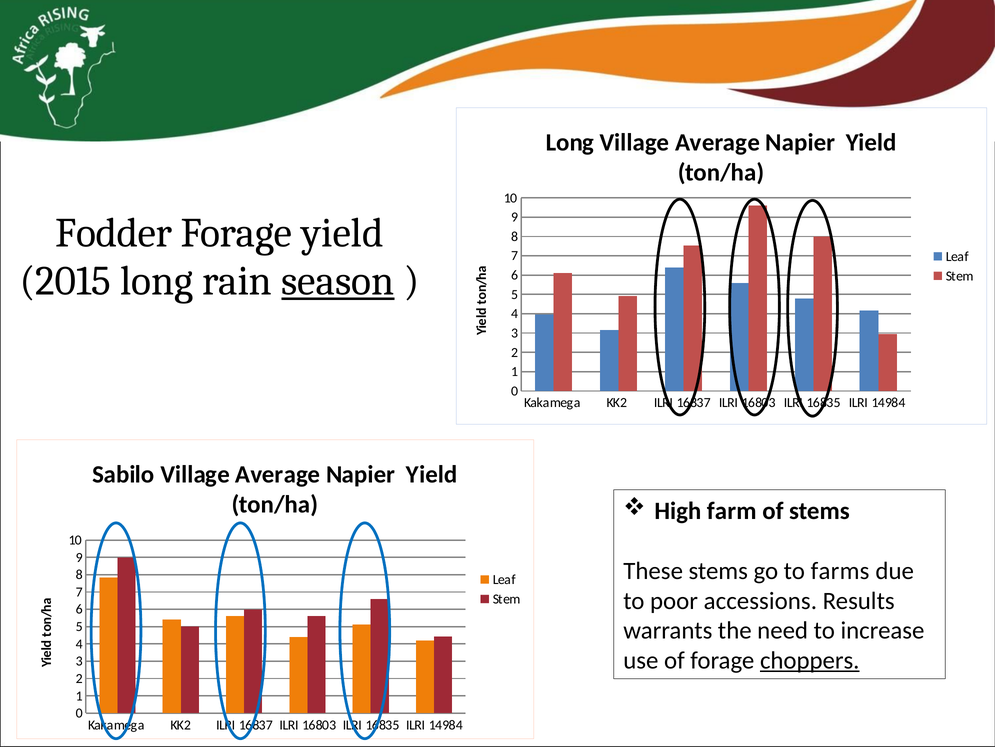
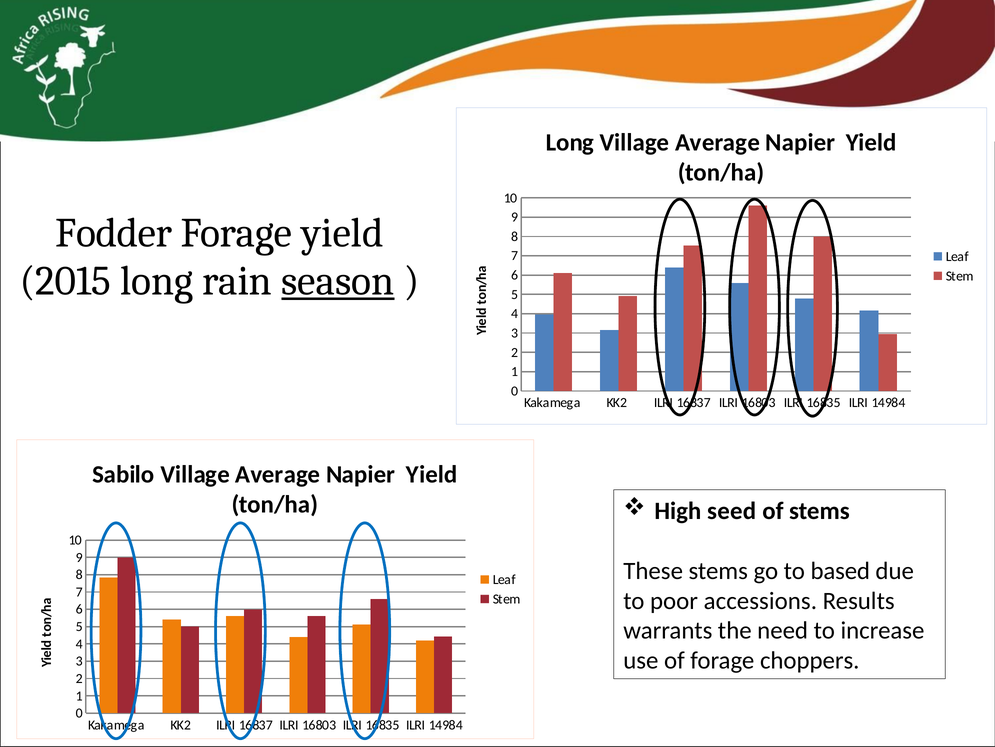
farm: farm -> seed
farms: farms -> based
choppers underline: present -> none
